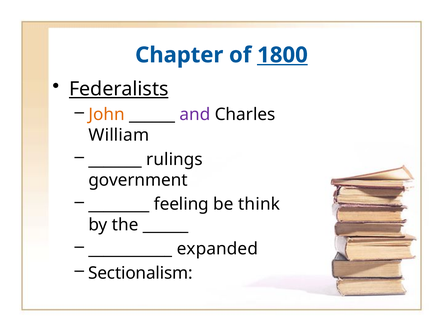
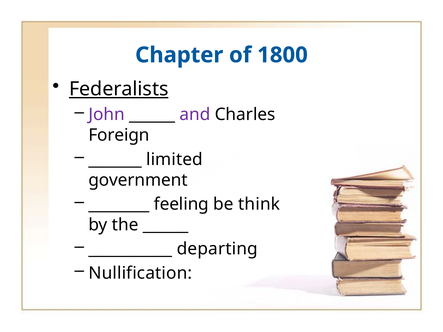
1800 underline: present -> none
John colour: orange -> purple
William: William -> Foreign
rulings: rulings -> limited
expanded: expanded -> departing
Sectionalism: Sectionalism -> Nullification
